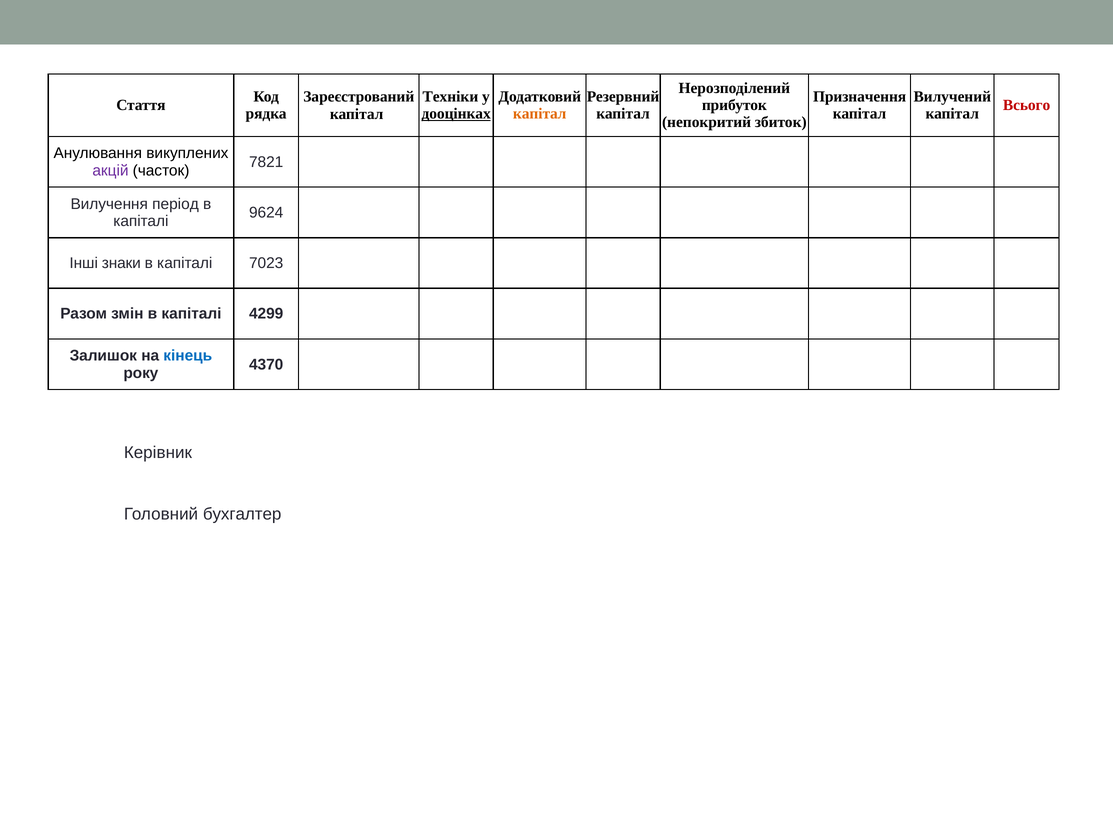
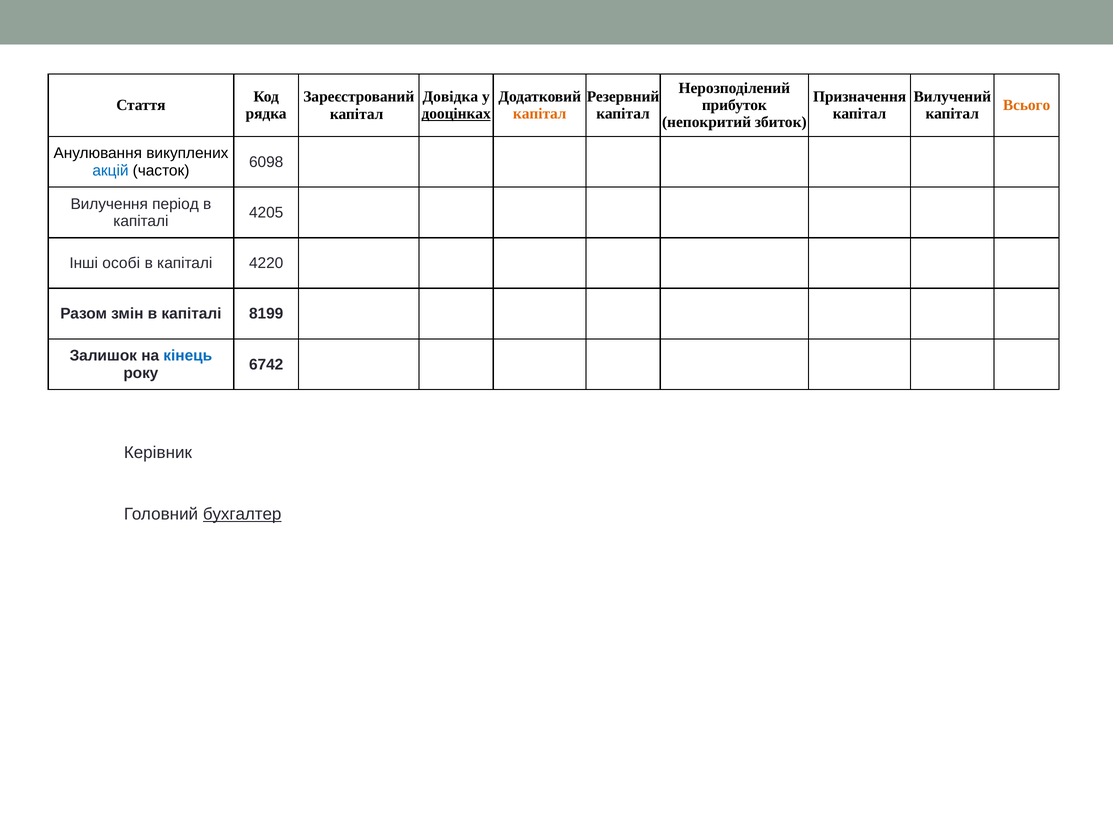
Техніки: Техніки -> Довідка
Всього colour: red -> orange
7821: 7821 -> 6098
акцій colour: purple -> blue
9624: 9624 -> 4205
знаки: знаки -> особі
7023: 7023 -> 4220
4299: 4299 -> 8199
4370: 4370 -> 6742
бухгалтер underline: none -> present
